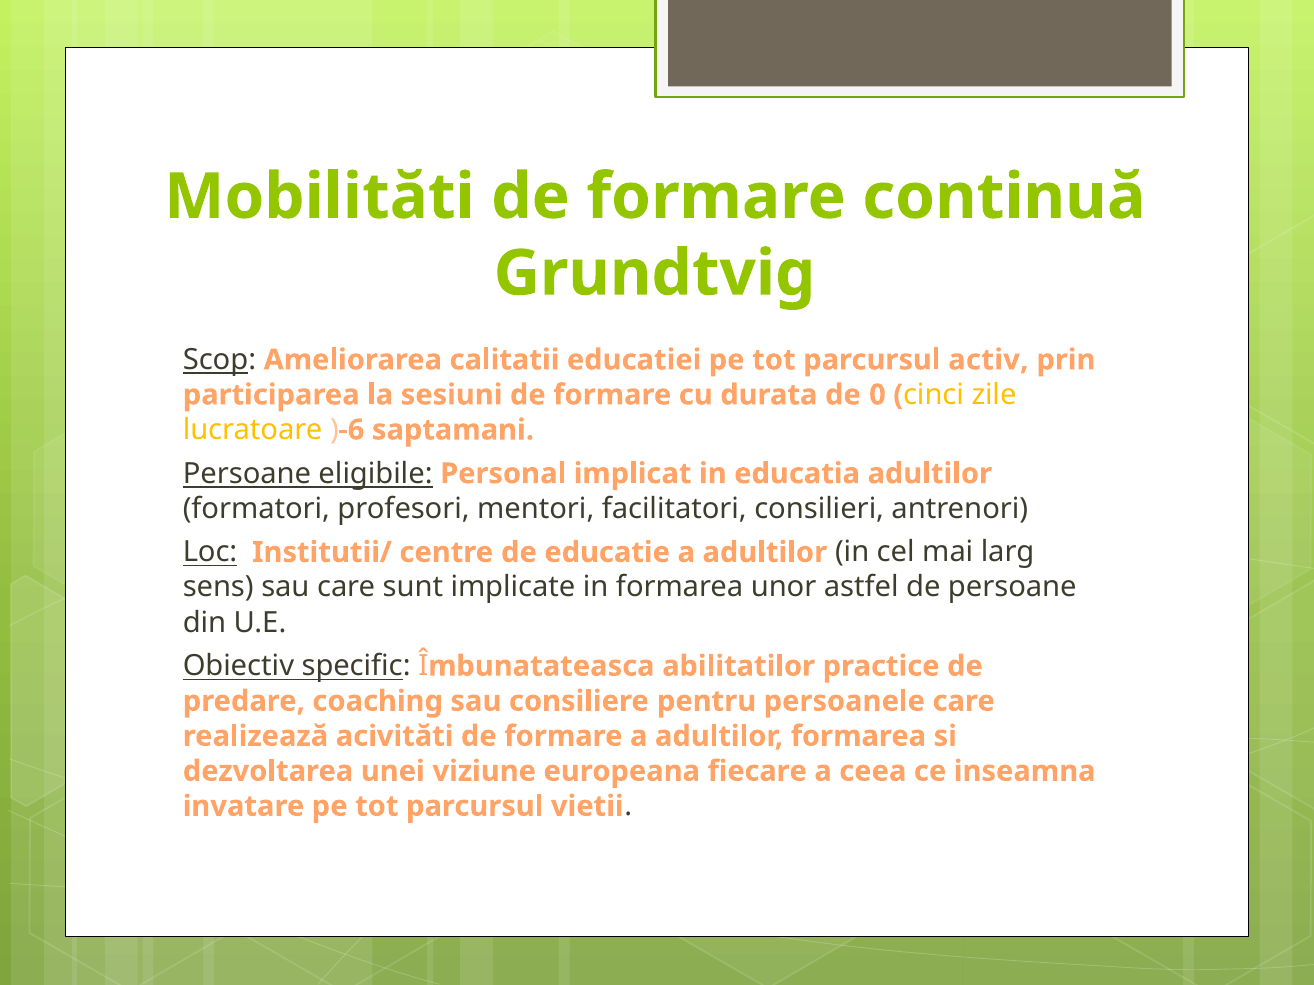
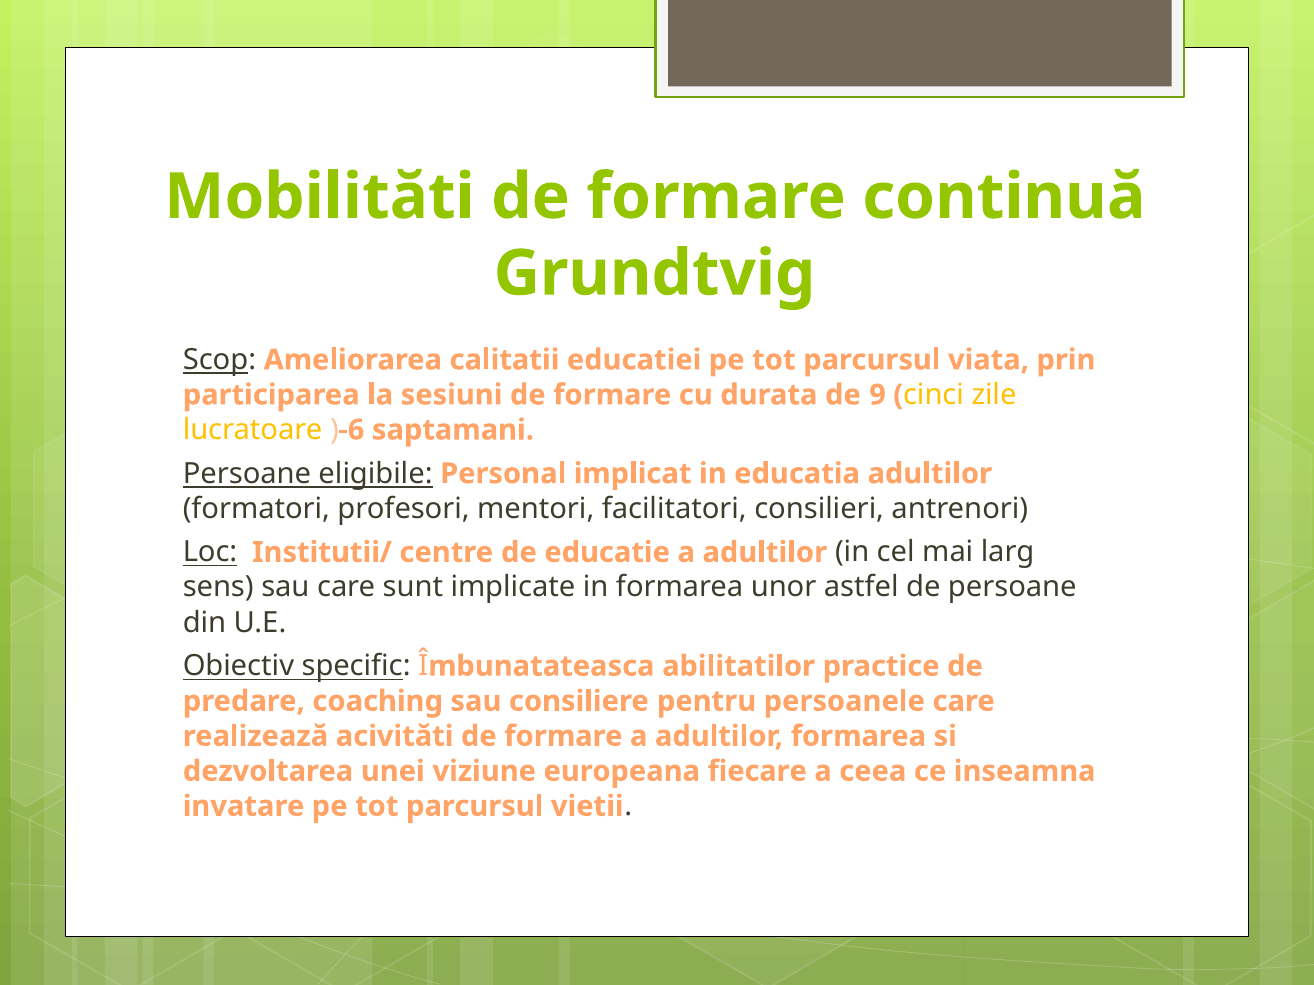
activ: activ -> viata
0: 0 -> 9
